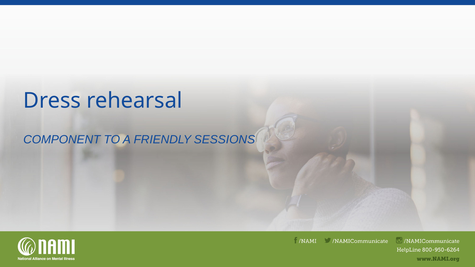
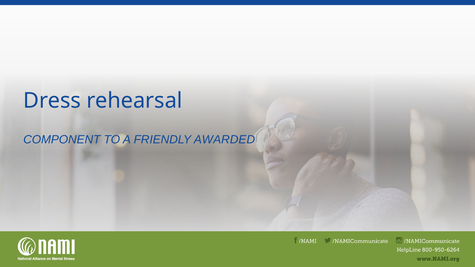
SESSIONS: SESSIONS -> AWARDED
